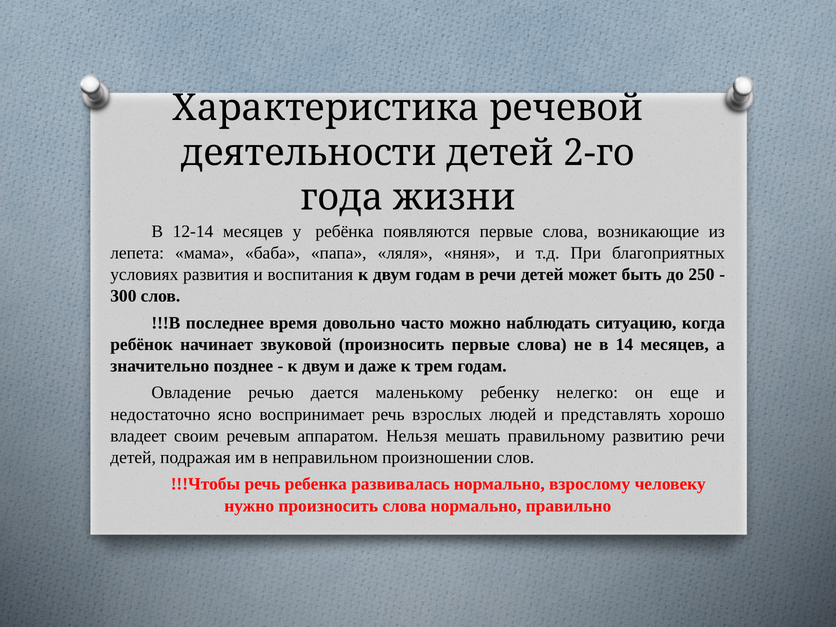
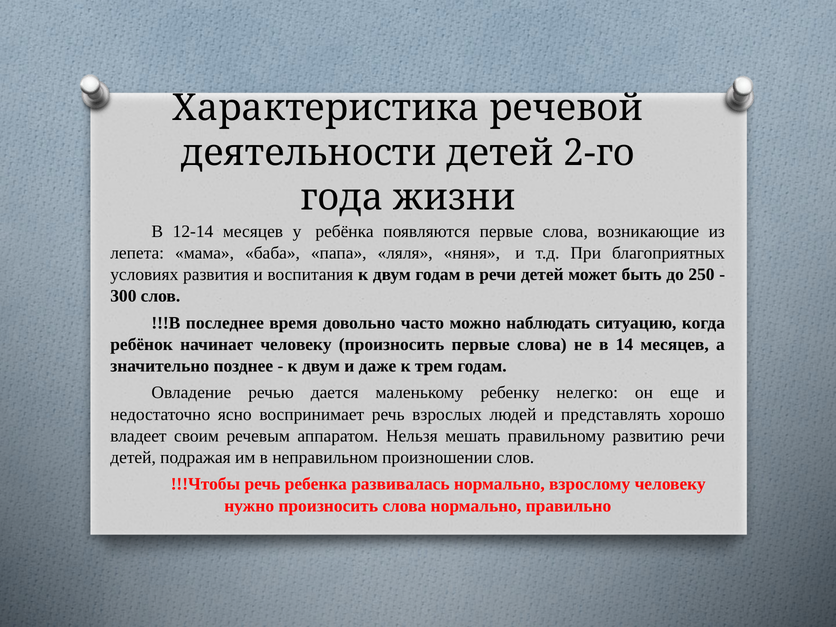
начинает звуковой: звуковой -> человеку
